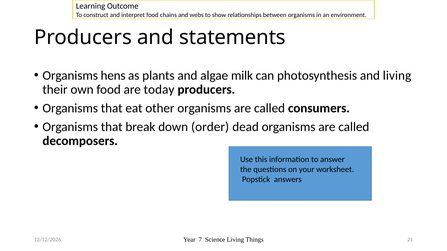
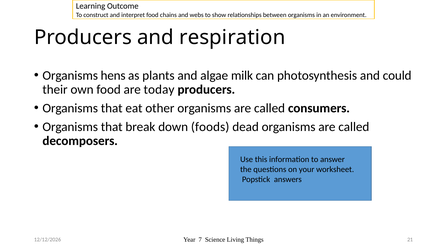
statements: statements -> respiration
and living: living -> could
order: order -> foods
